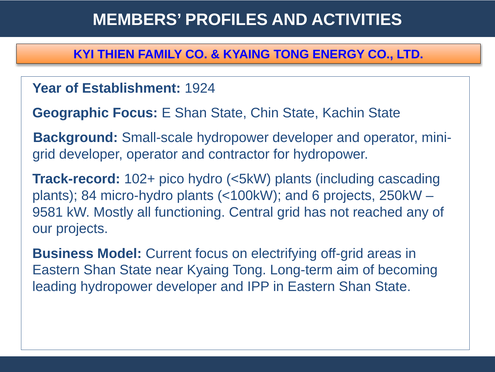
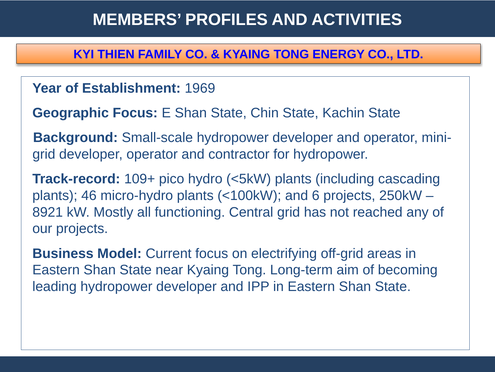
1924: 1924 -> 1969
102+: 102+ -> 109+
84: 84 -> 46
9581: 9581 -> 8921
